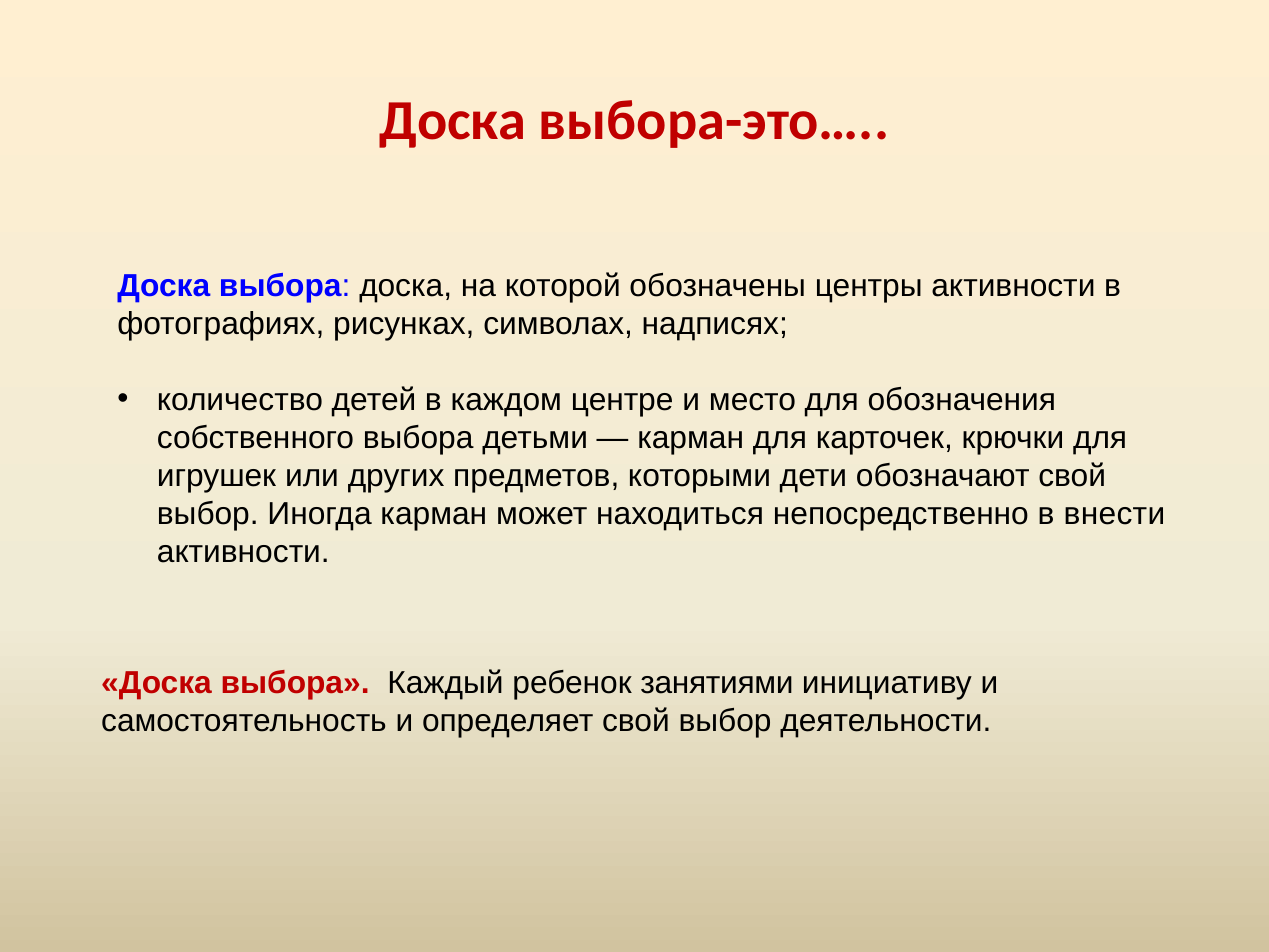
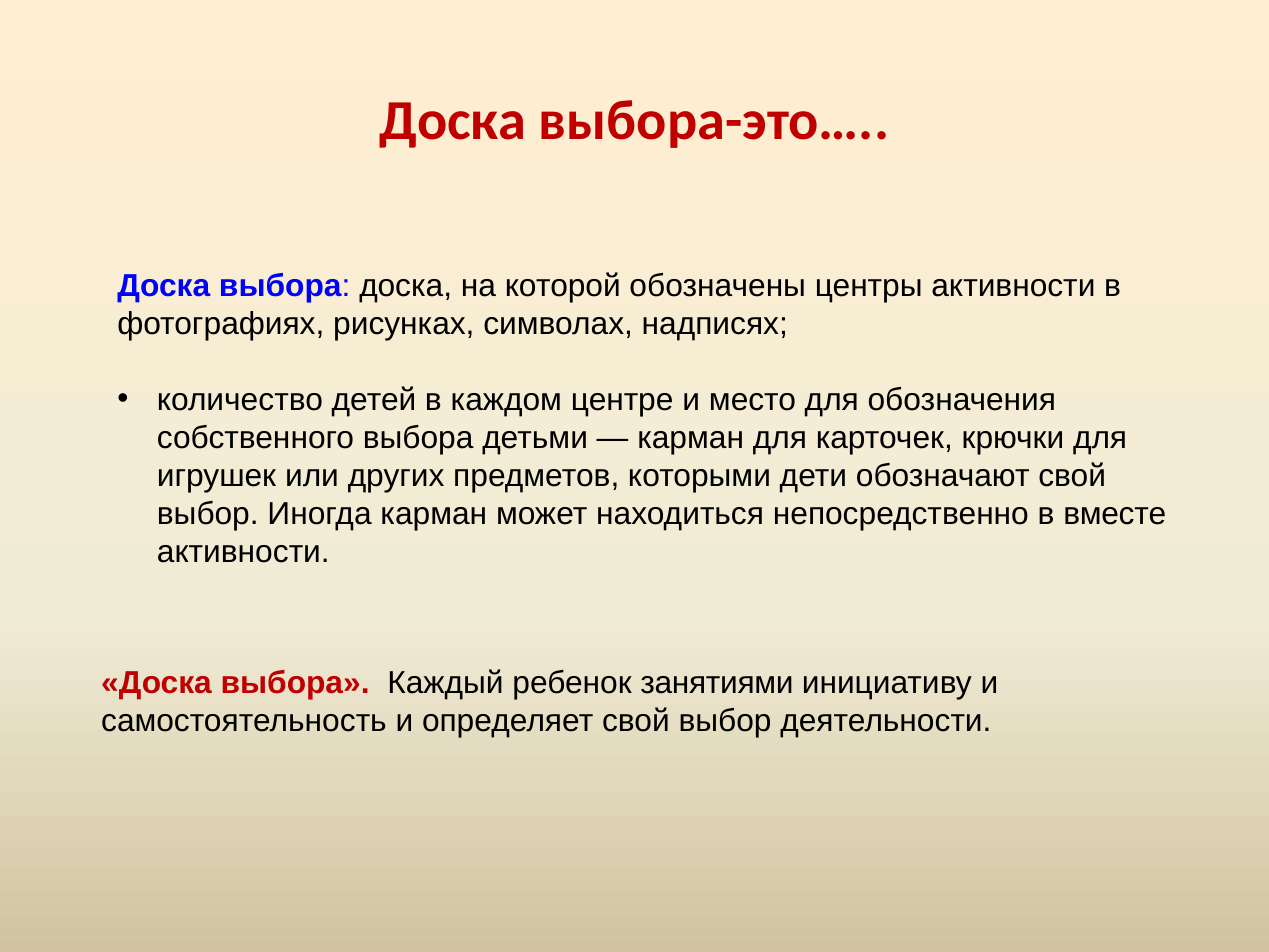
внести: внести -> вместе
